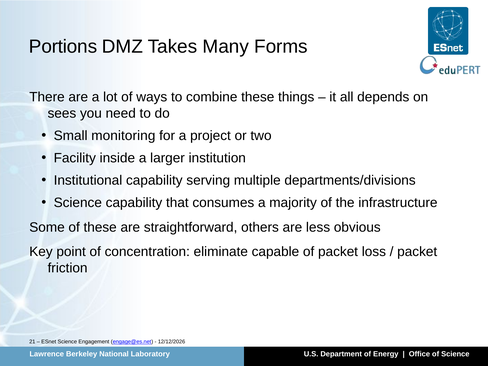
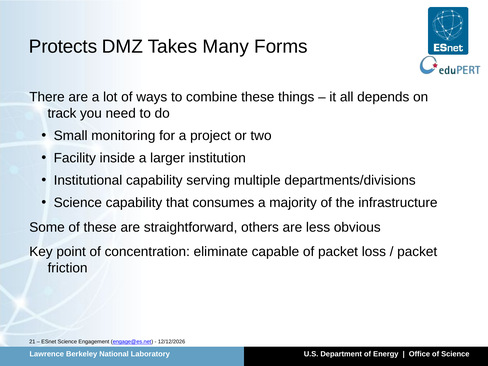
Portions: Portions -> Protects
sees: sees -> track
